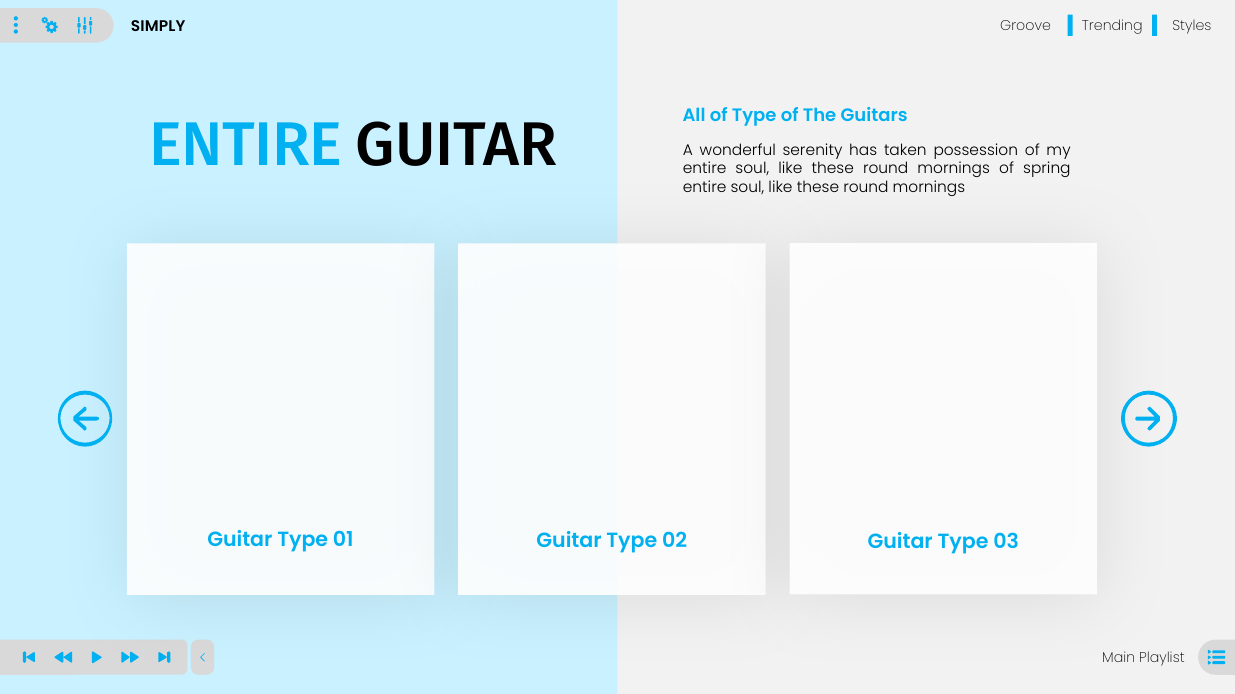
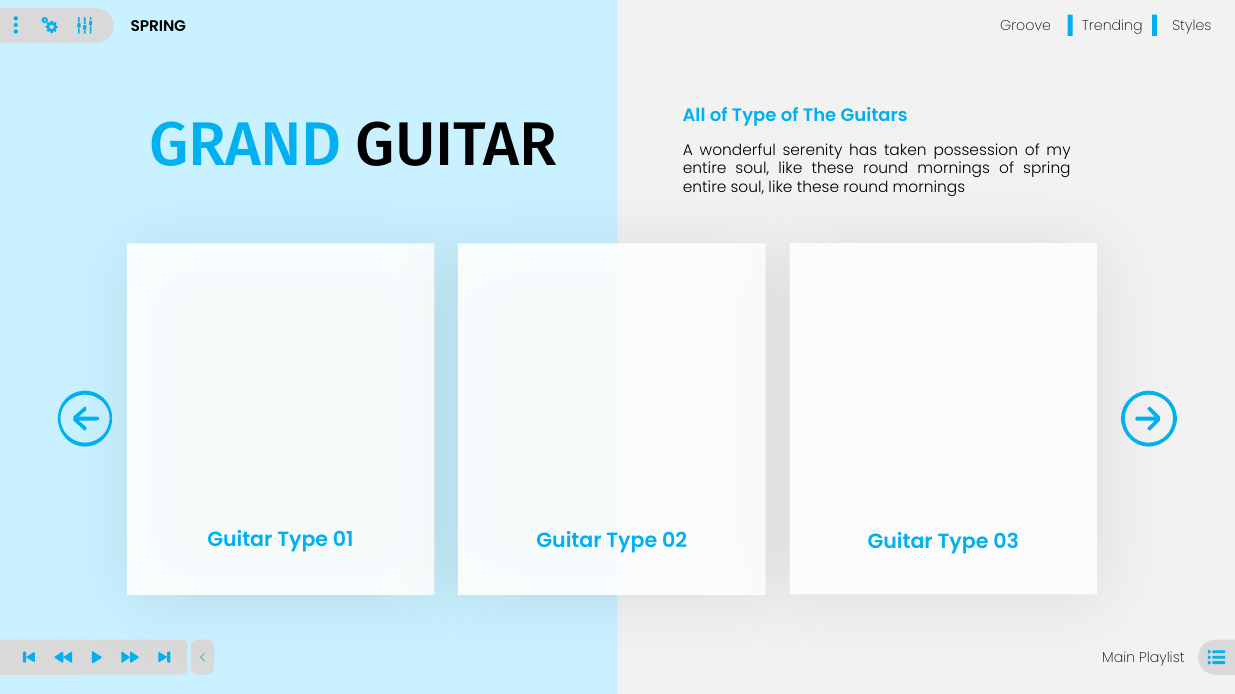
SIMPLY at (158, 27): SIMPLY -> SPRING
ENTIRE at (246, 145): ENTIRE -> GRAND
